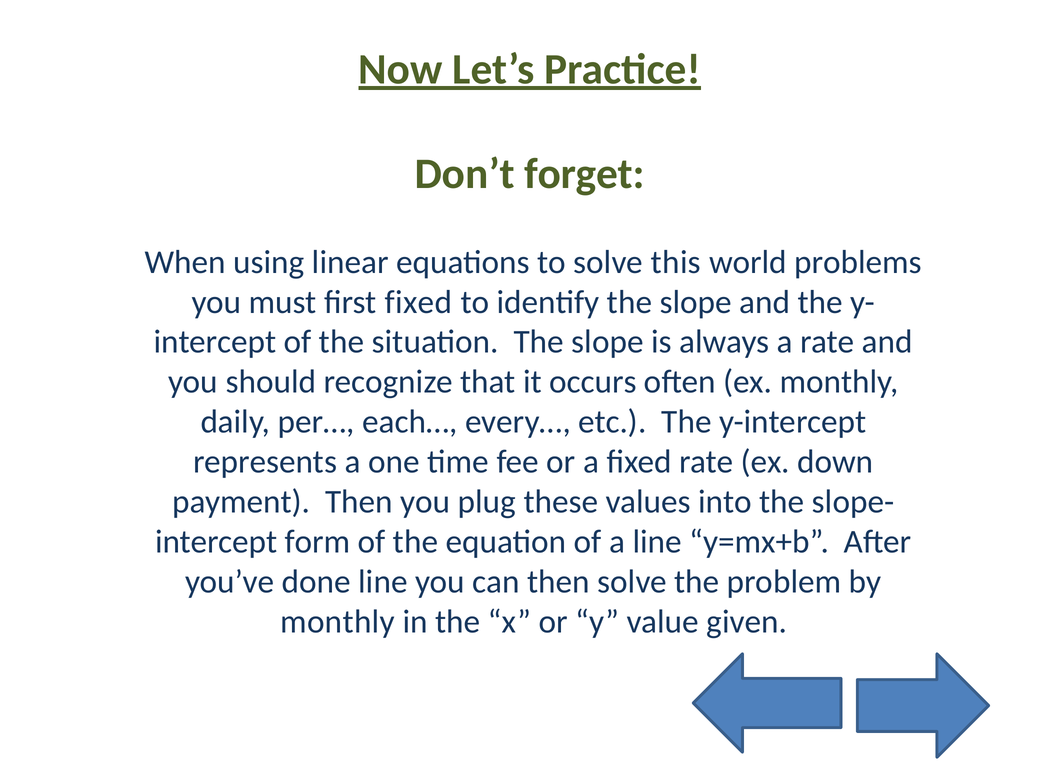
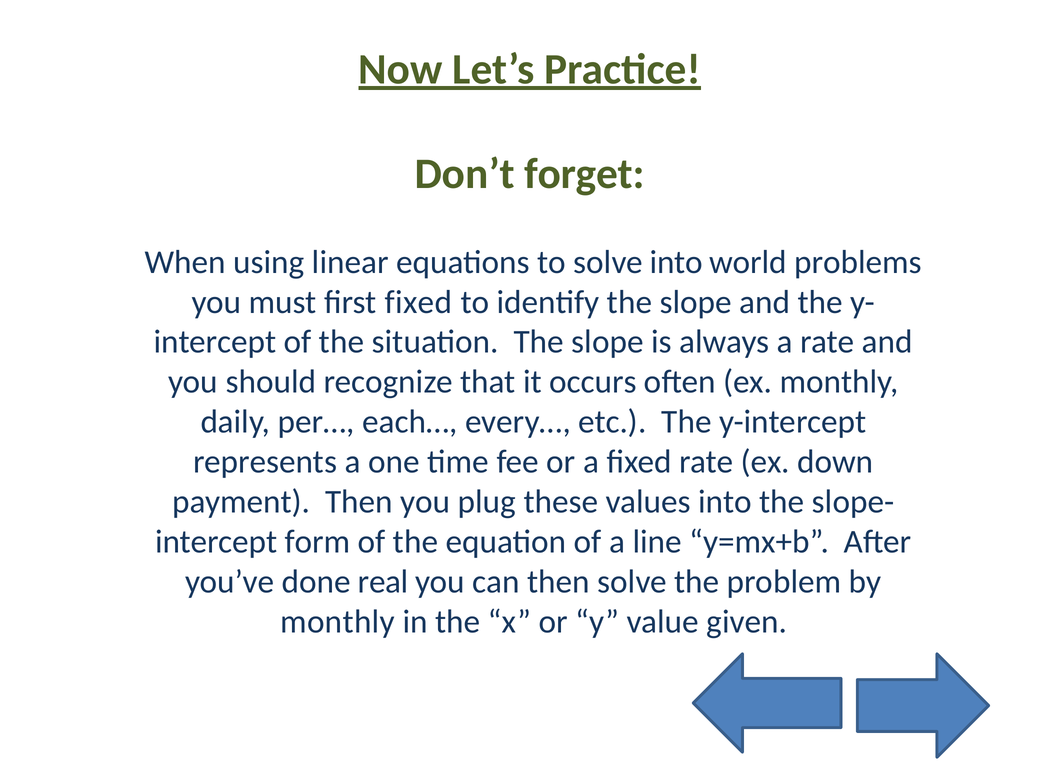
solve this: this -> into
done line: line -> real
